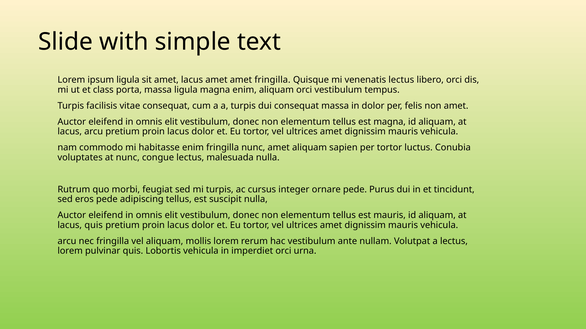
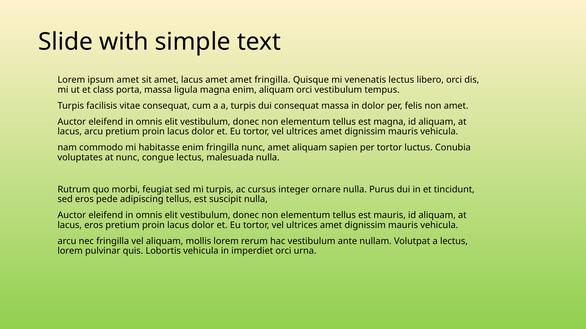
ipsum ligula: ligula -> amet
ornare pede: pede -> nulla
lacus quis: quis -> eros
